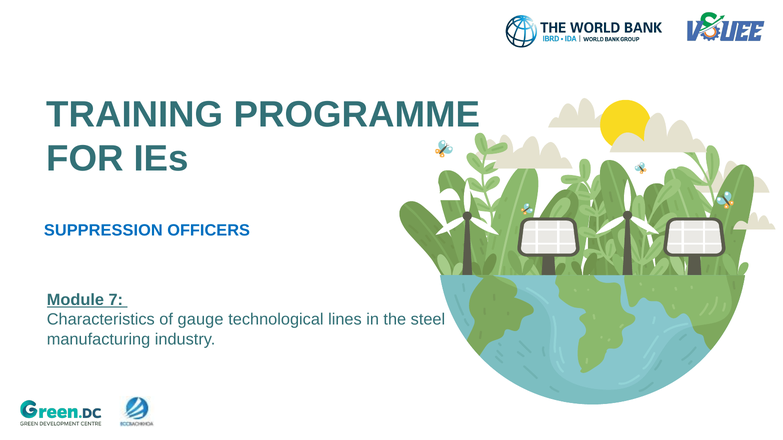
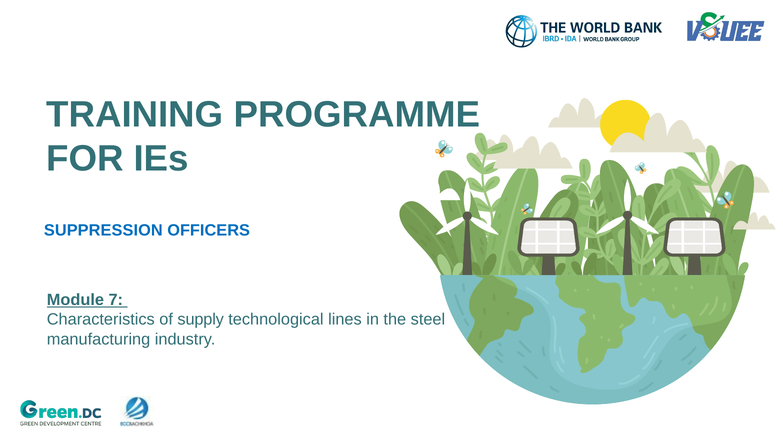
gauge: gauge -> supply
